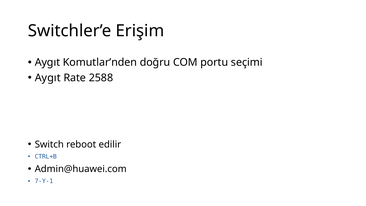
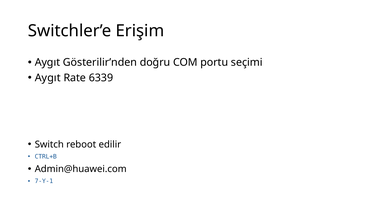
Komutlar’nden: Komutlar’nden -> Gösterilir’nden
2588: 2588 -> 6339
